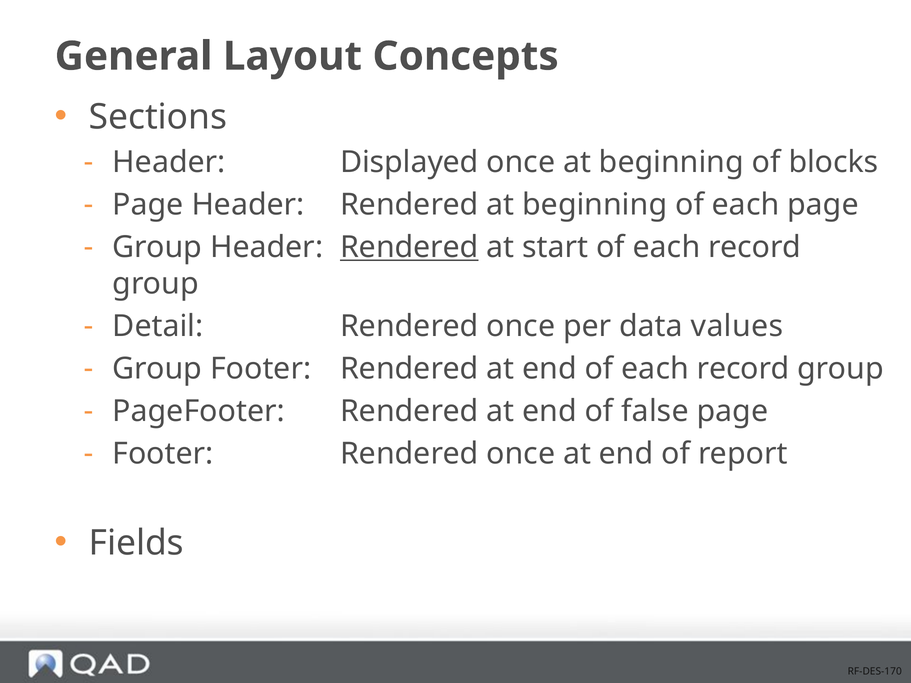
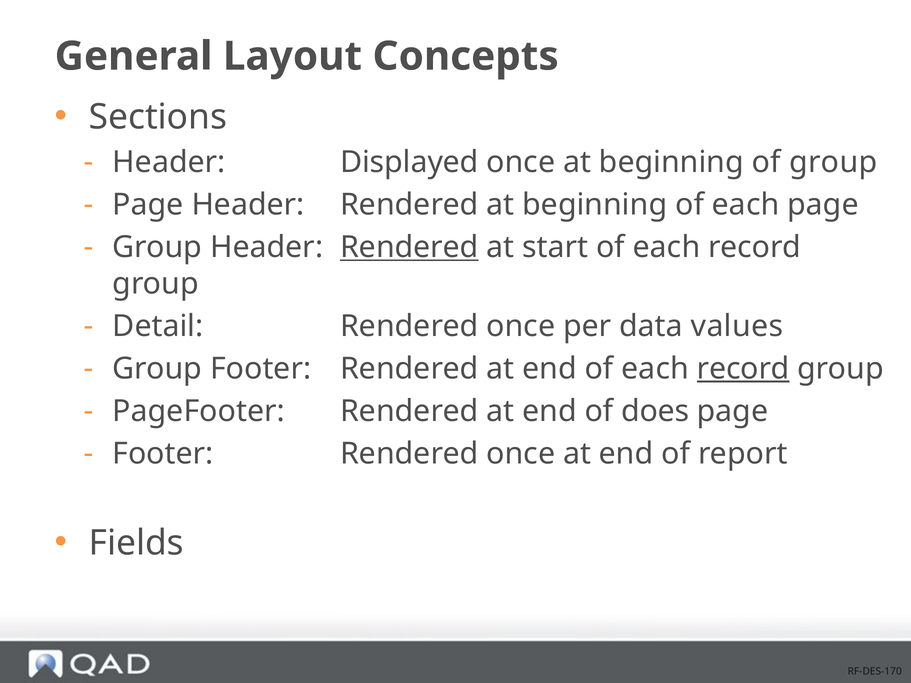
of blocks: blocks -> group
record at (743, 369) underline: none -> present
false: false -> does
